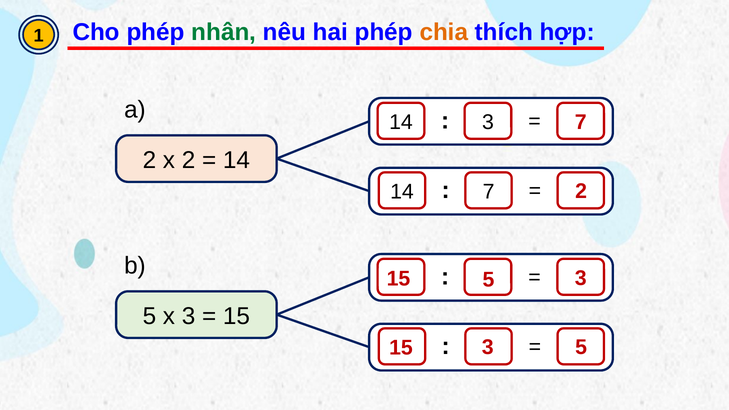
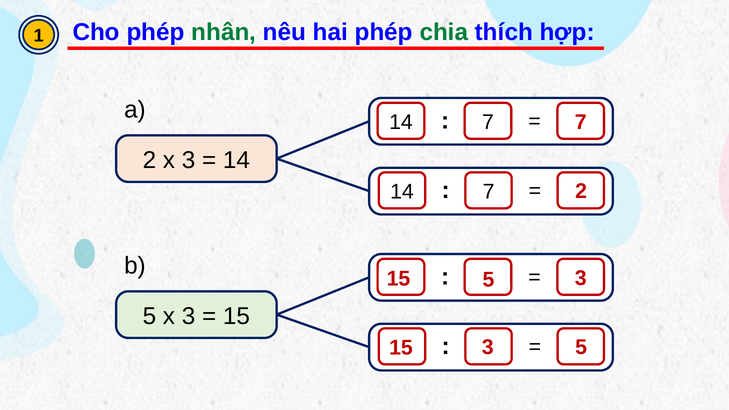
chia colour: orange -> green
3 at (488, 122): 3 -> 7
2 x 2: 2 -> 3
